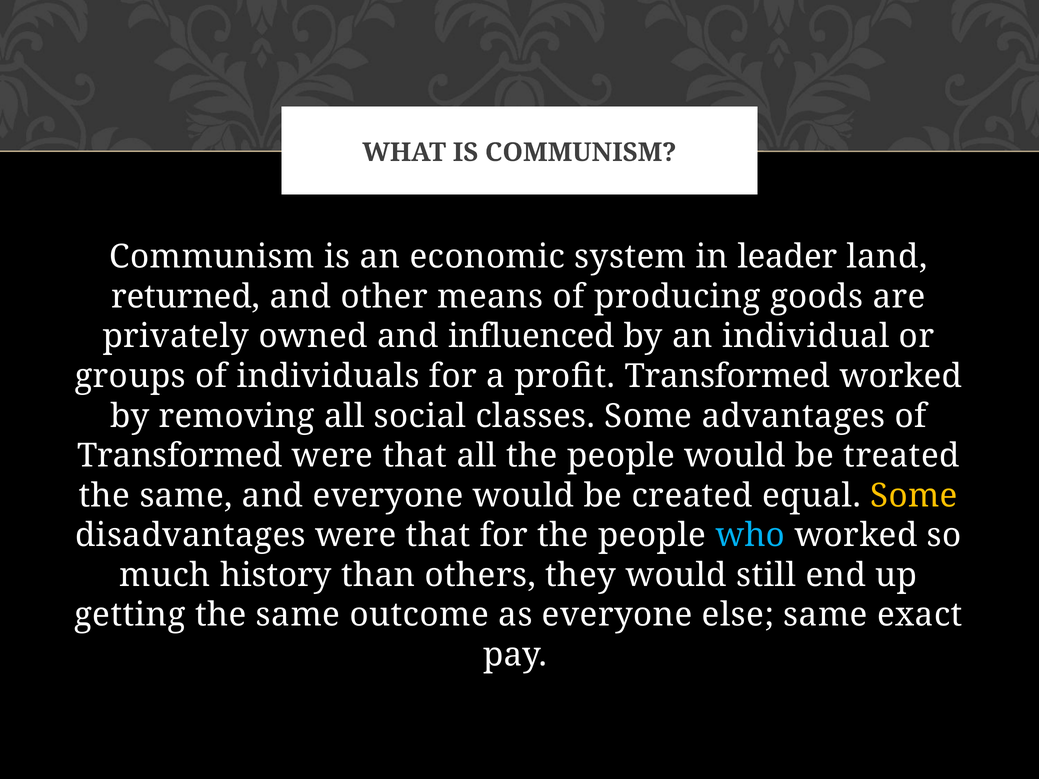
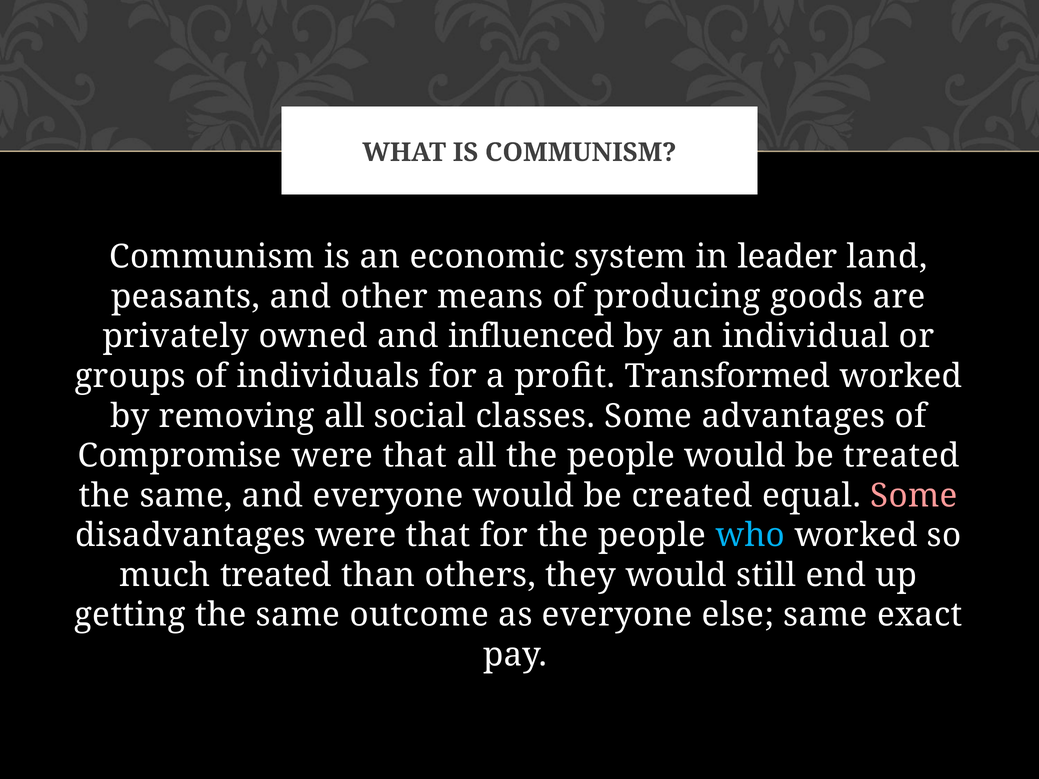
returned: returned -> peasants
Transformed at (180, 456): Transformed -> Compromise
Some at (914, 496) colour: yellow -> pink
much history: history -> treated
